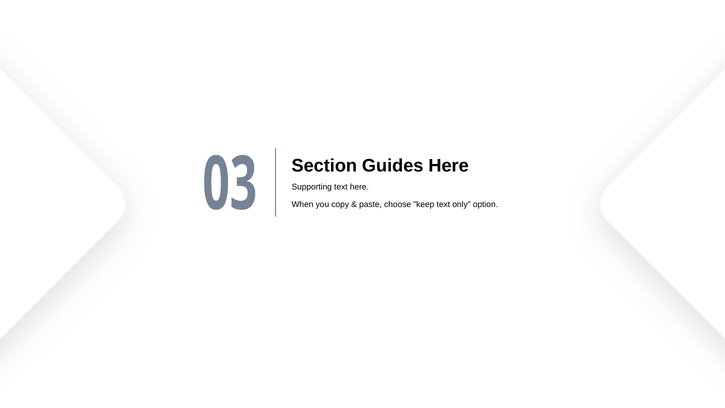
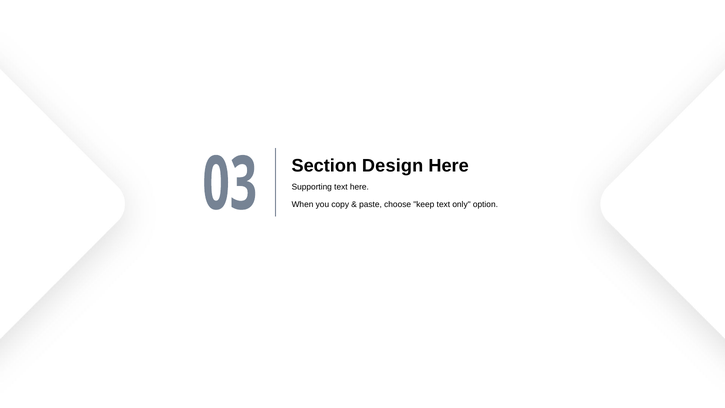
Guides: Guides -> Design
